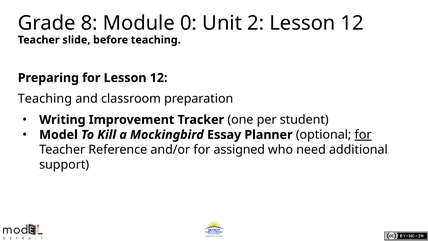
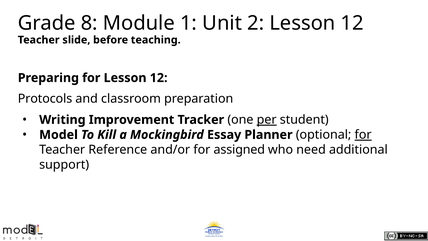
0: 0 -> 1
Teaching at (45, 99): Teaching -> Protocols
per underline: none -> present
